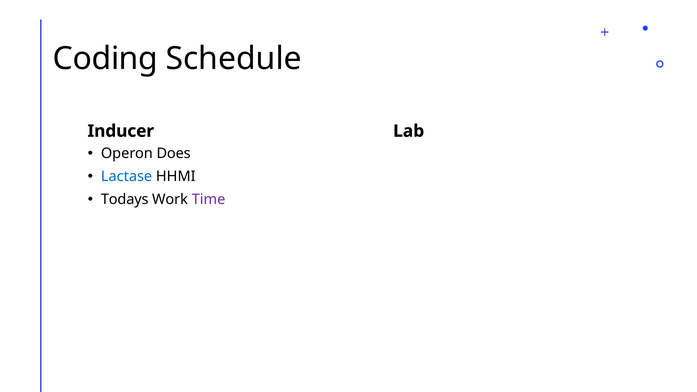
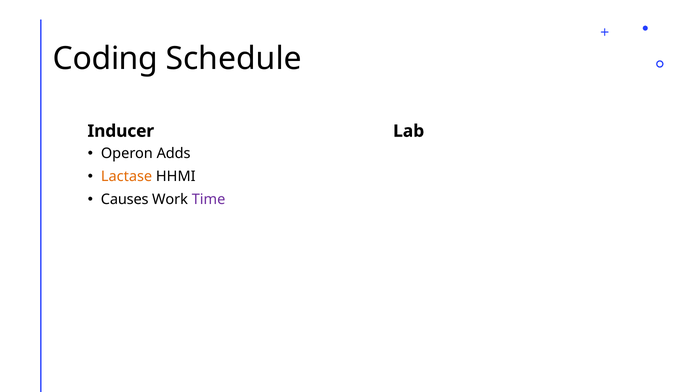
Does: Does -> Adds
Lactase colour: blue -> orange
Todays: Todays -> Causes
